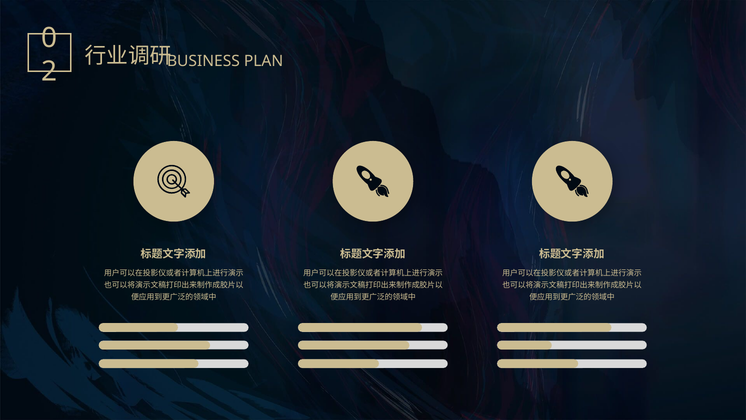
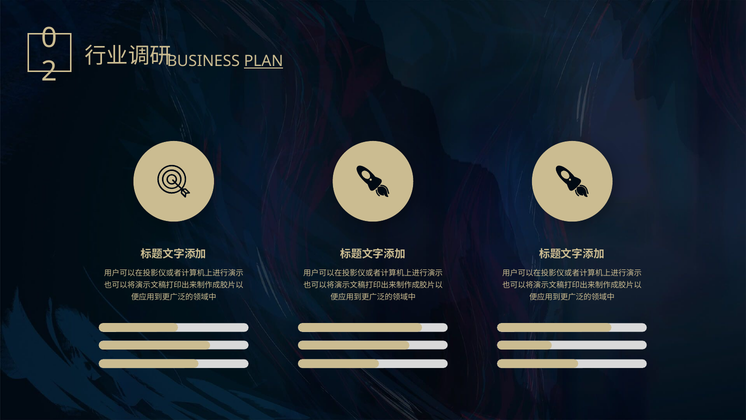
PLAN underline: none -> present
